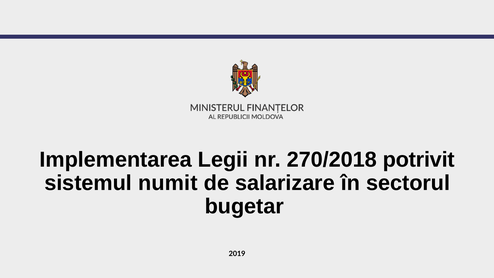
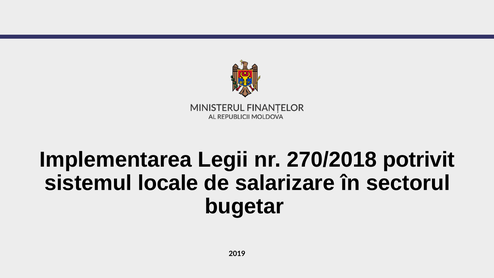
numit: numit -> locale
